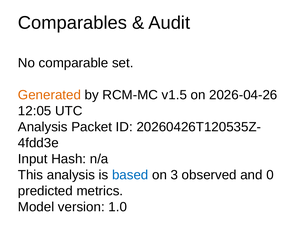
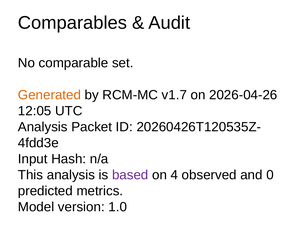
v1.5: v1.5 -> v1.7
based colour: blue -> purple
3: 3 -> 4
